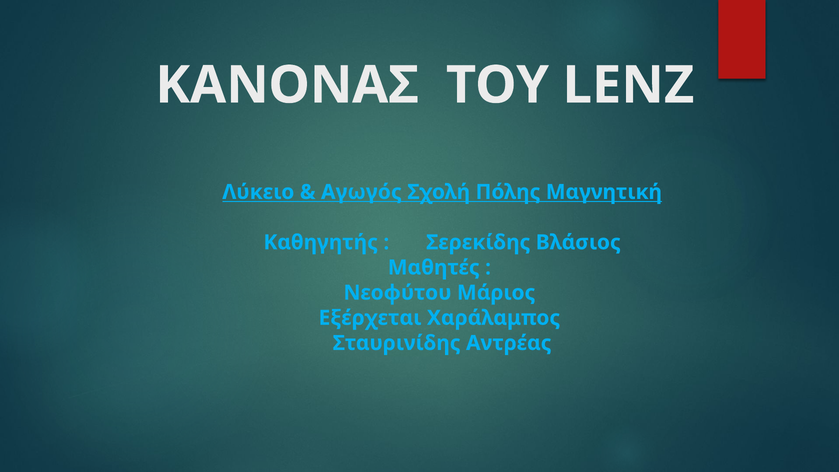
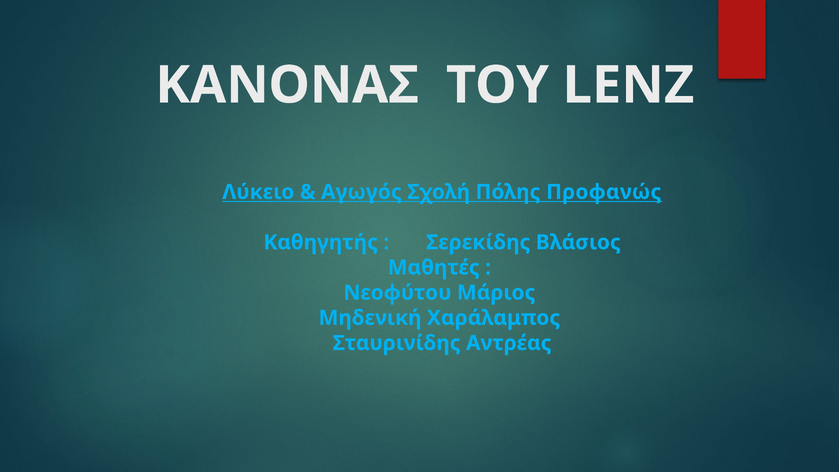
Μαγνητική: Μαγνητική -> Προφανώς
Εξέρχεται: Εξέρχεται -> Μηδενική
